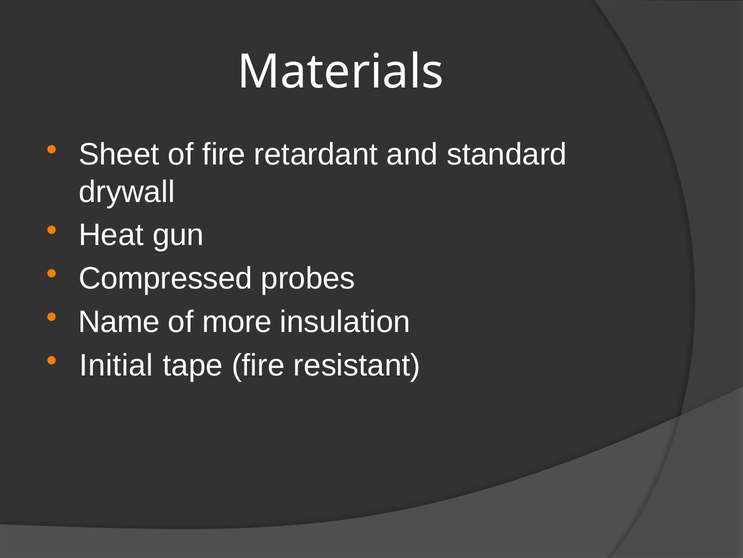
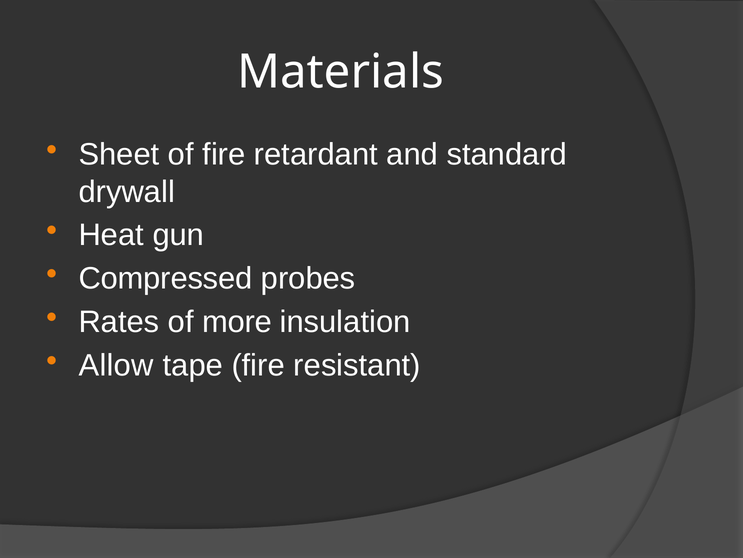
Name: Name -> Rates
Initial: Initial -> Allow
